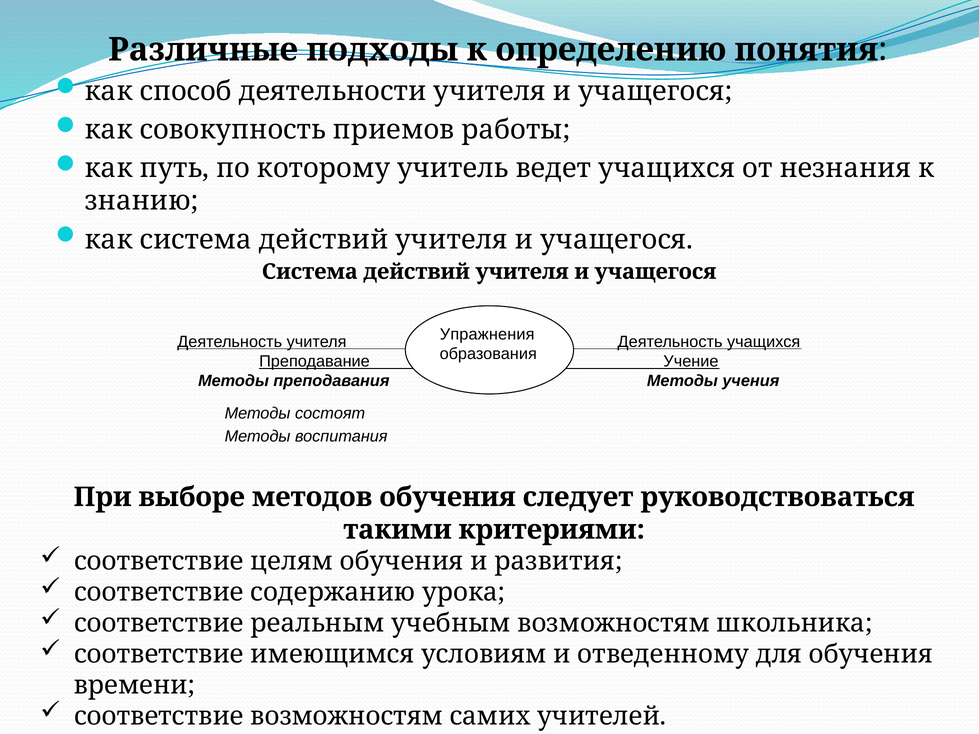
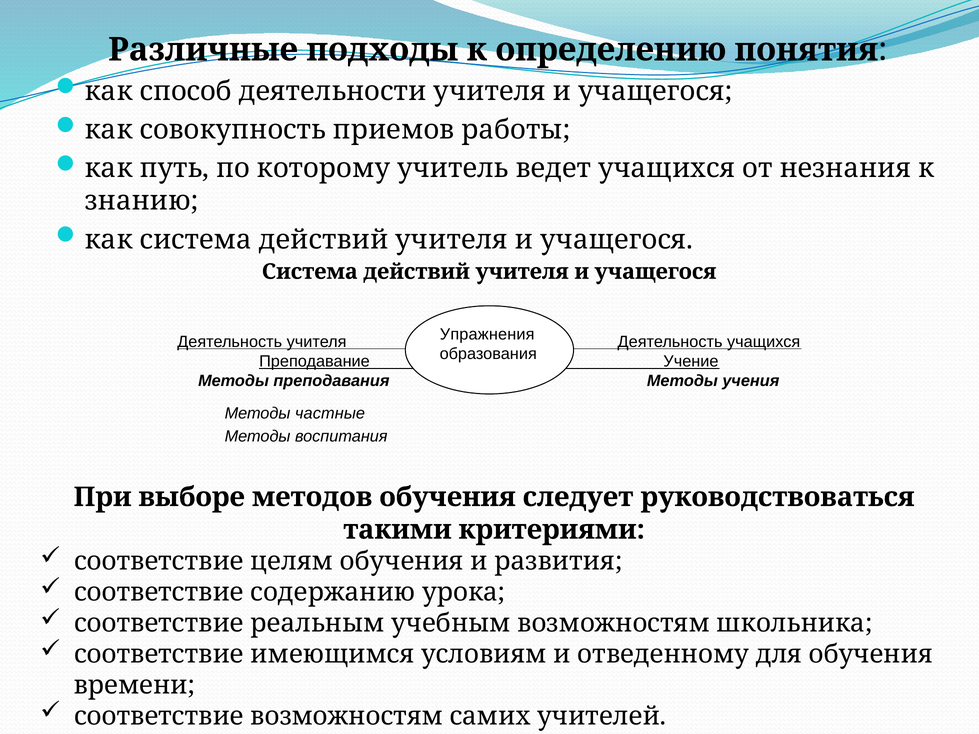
состоят: состоят -> частные
